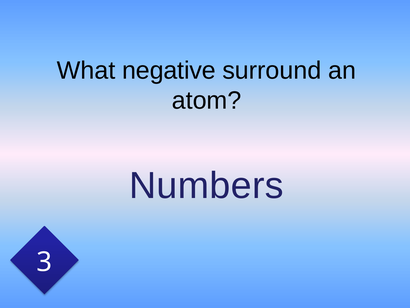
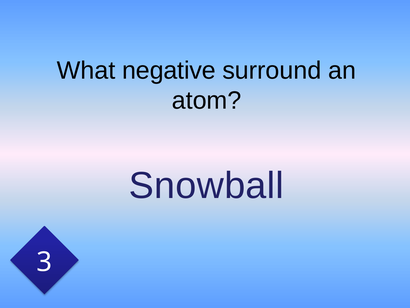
Numbers: Numbers -> Snowball
